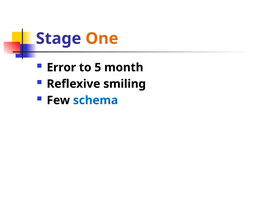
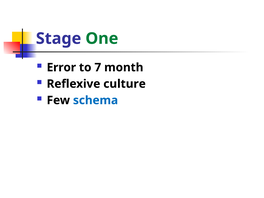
One colour: orange -> green
5: 5 -> 7
smiling: smiling -> culture
